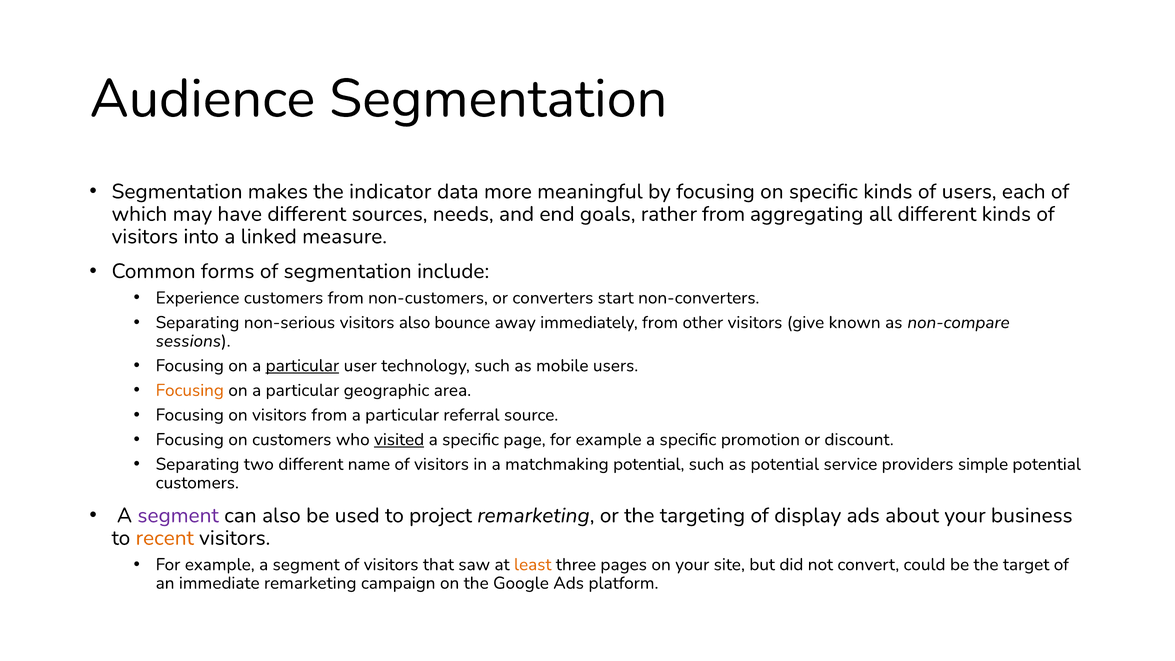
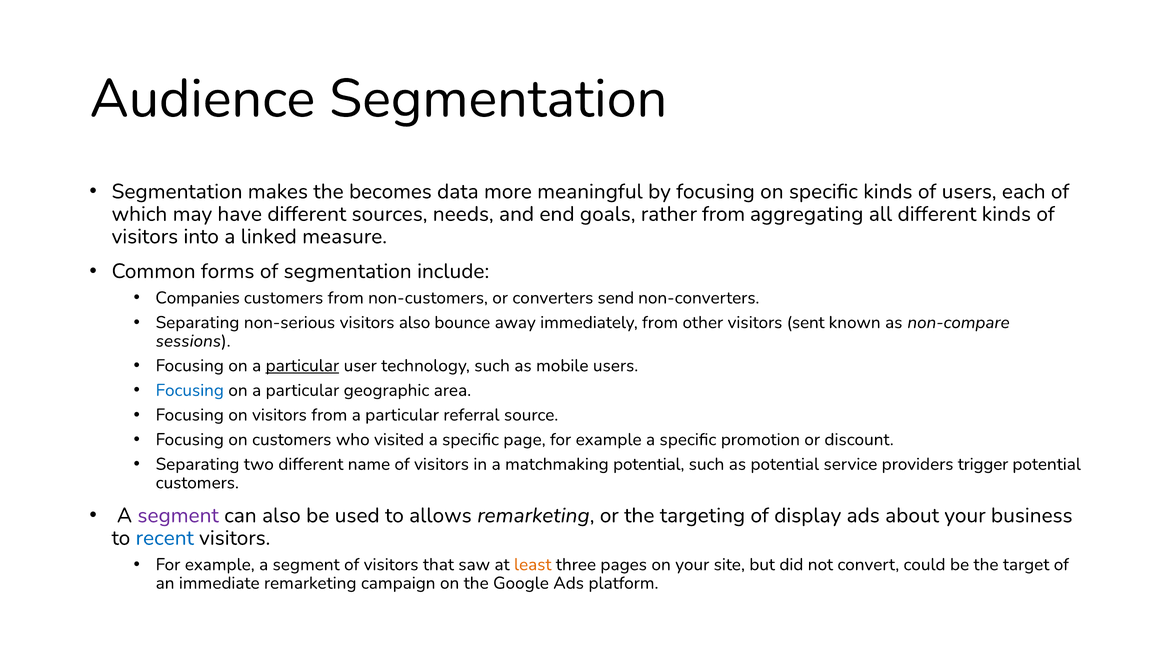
indicator: indicator -> becomes
Experience: Experience -> Companies
start: start -> send
give: give -> sent
Focusing at (190, 390) colour: orange -> blue
visited underline: present -> none
simple: simple -> trigger
project: project -> allows
recent colour: orange -> blue
